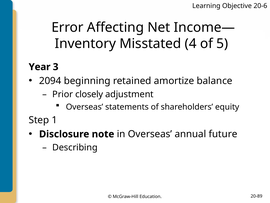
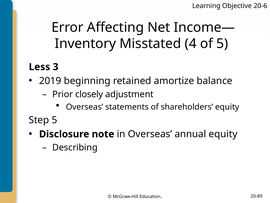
Year: Year -> Less
2094: 2094 -> 2019
Step 1: 1 -> 5
annual future: future -> equity
